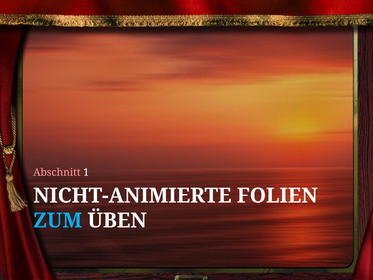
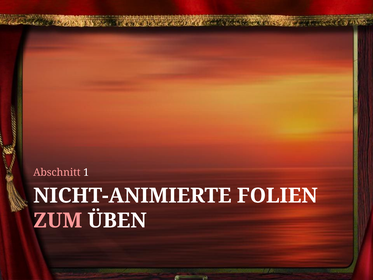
ZUM colour: light blue -> pink
